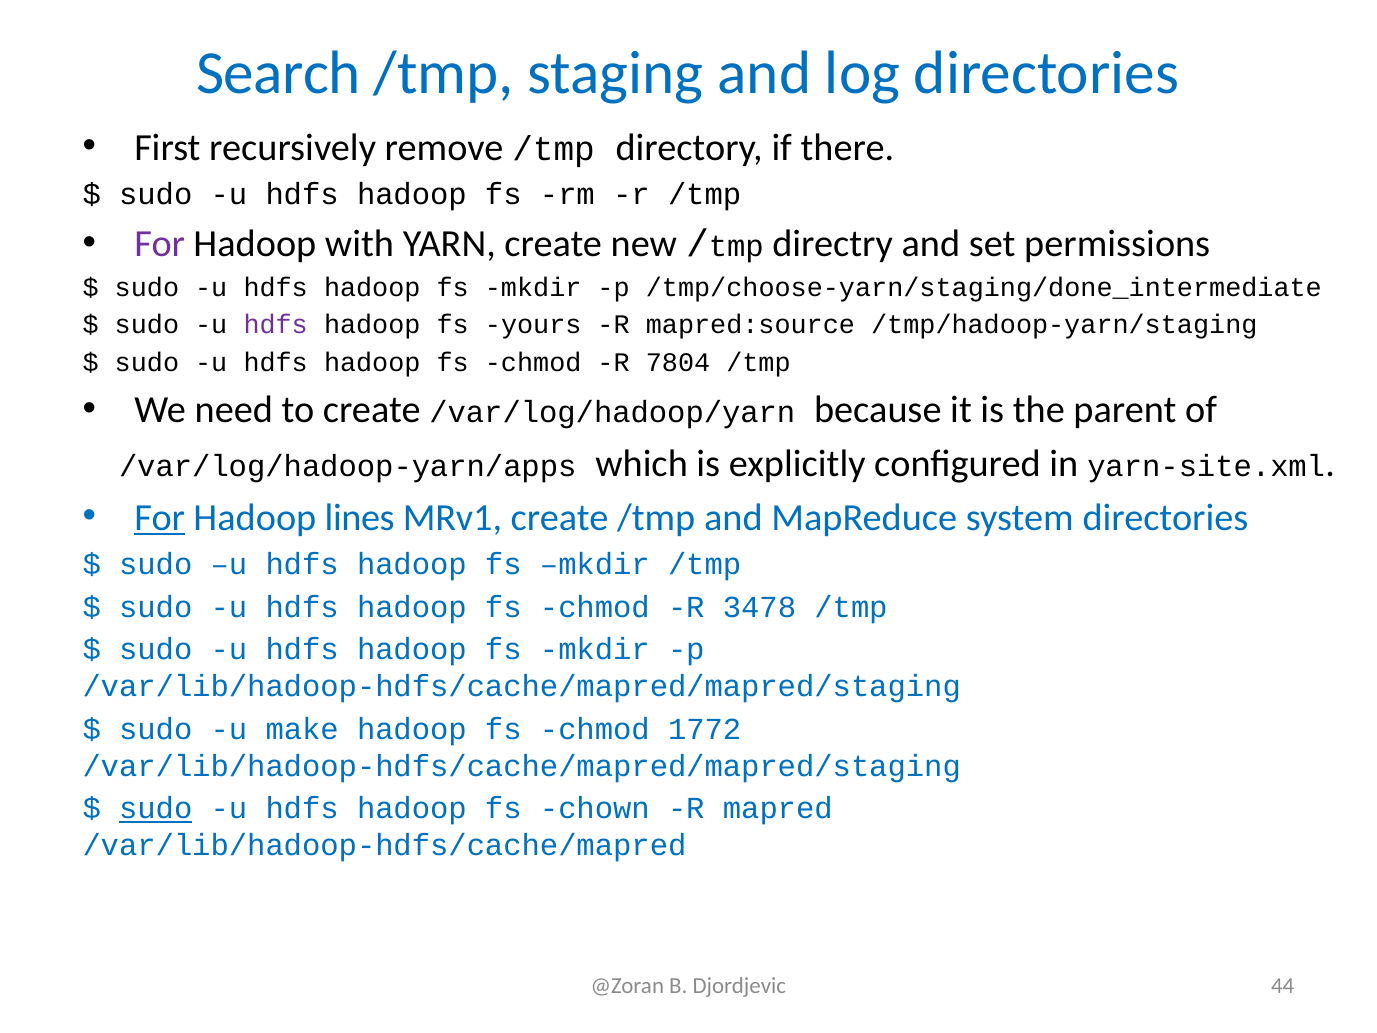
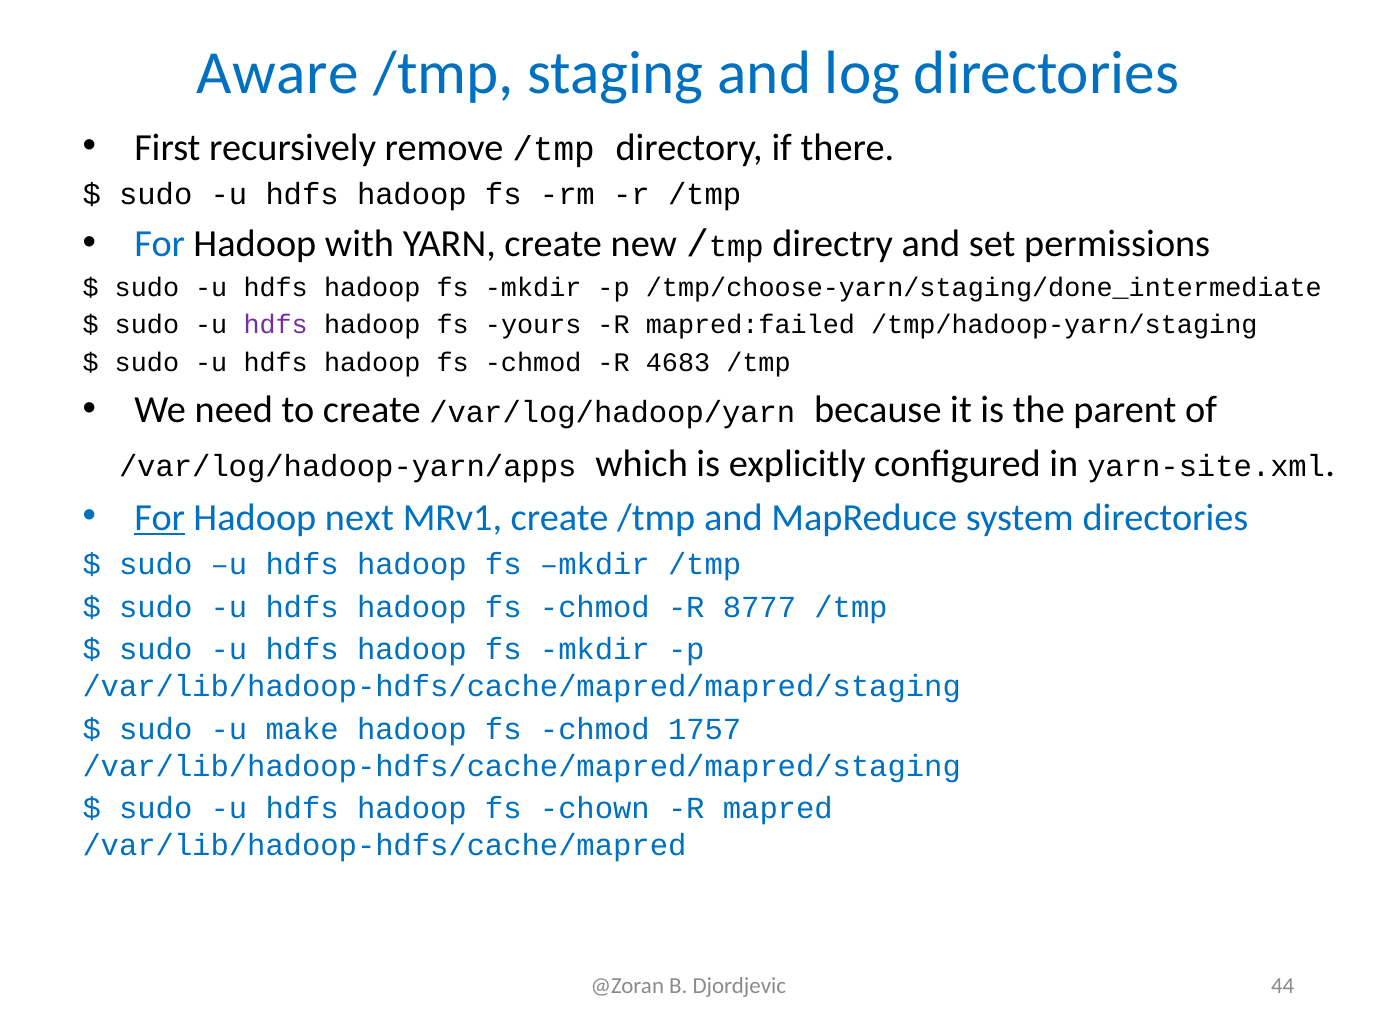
Search: Search -> Aware
For at (160, 244) colour: purple -> blue
mapred:source: mapred:source -> mapred:failed
7804: 7804 -> 4683
lines: lines -> next
3478: 3478 -> 8777
1772: 1772 -> 1757
sudo at (156, 809) underline: present -> none
